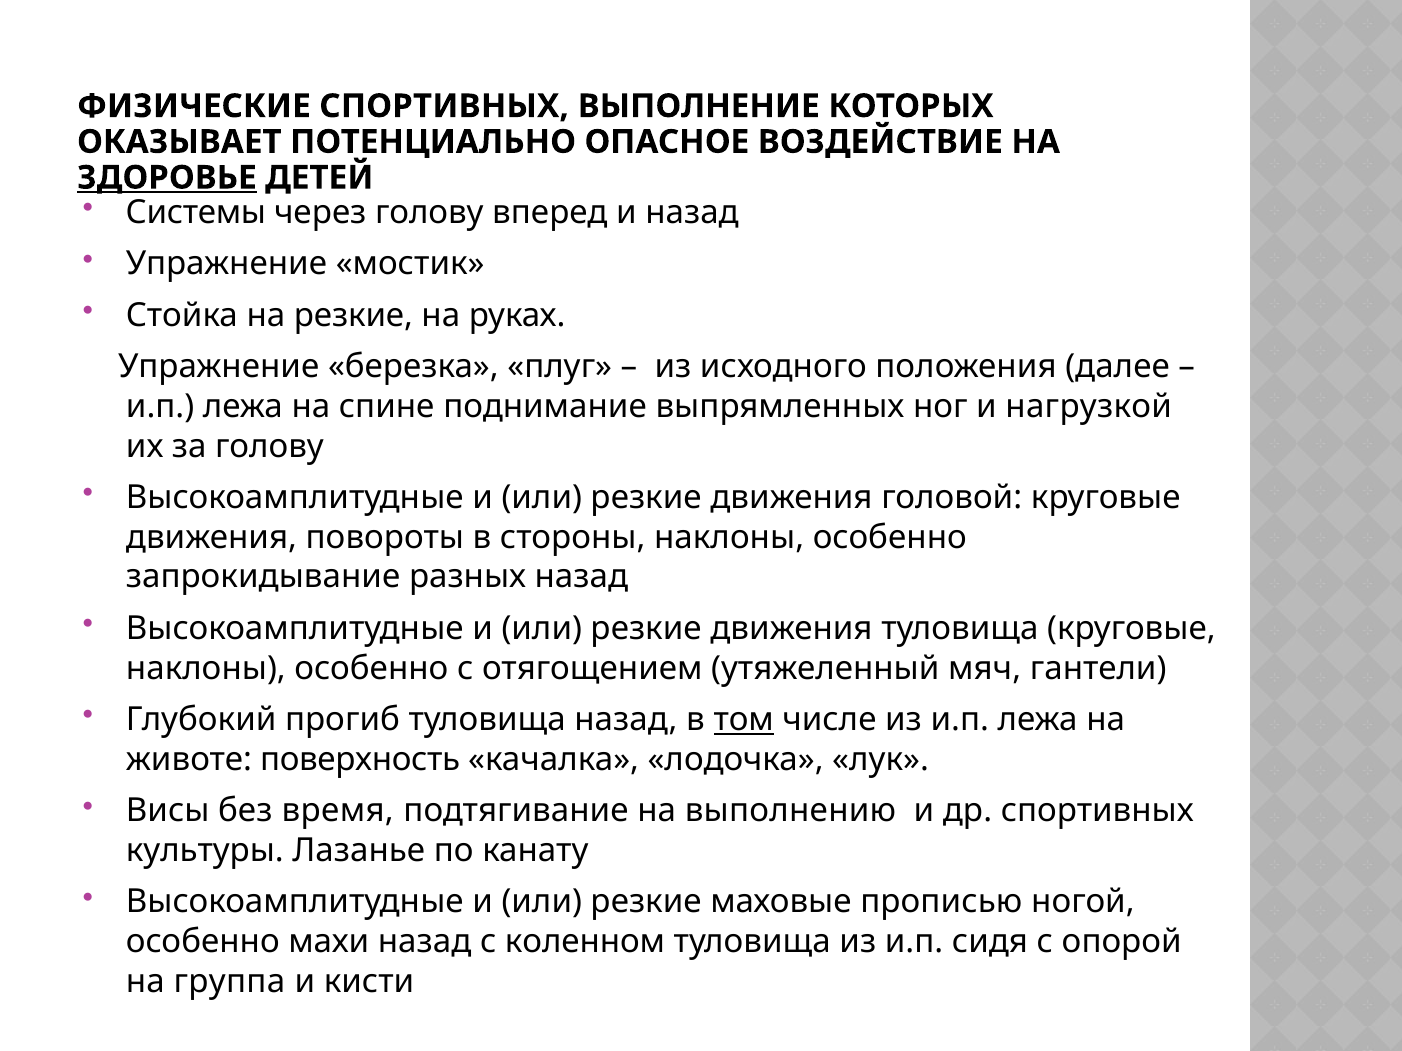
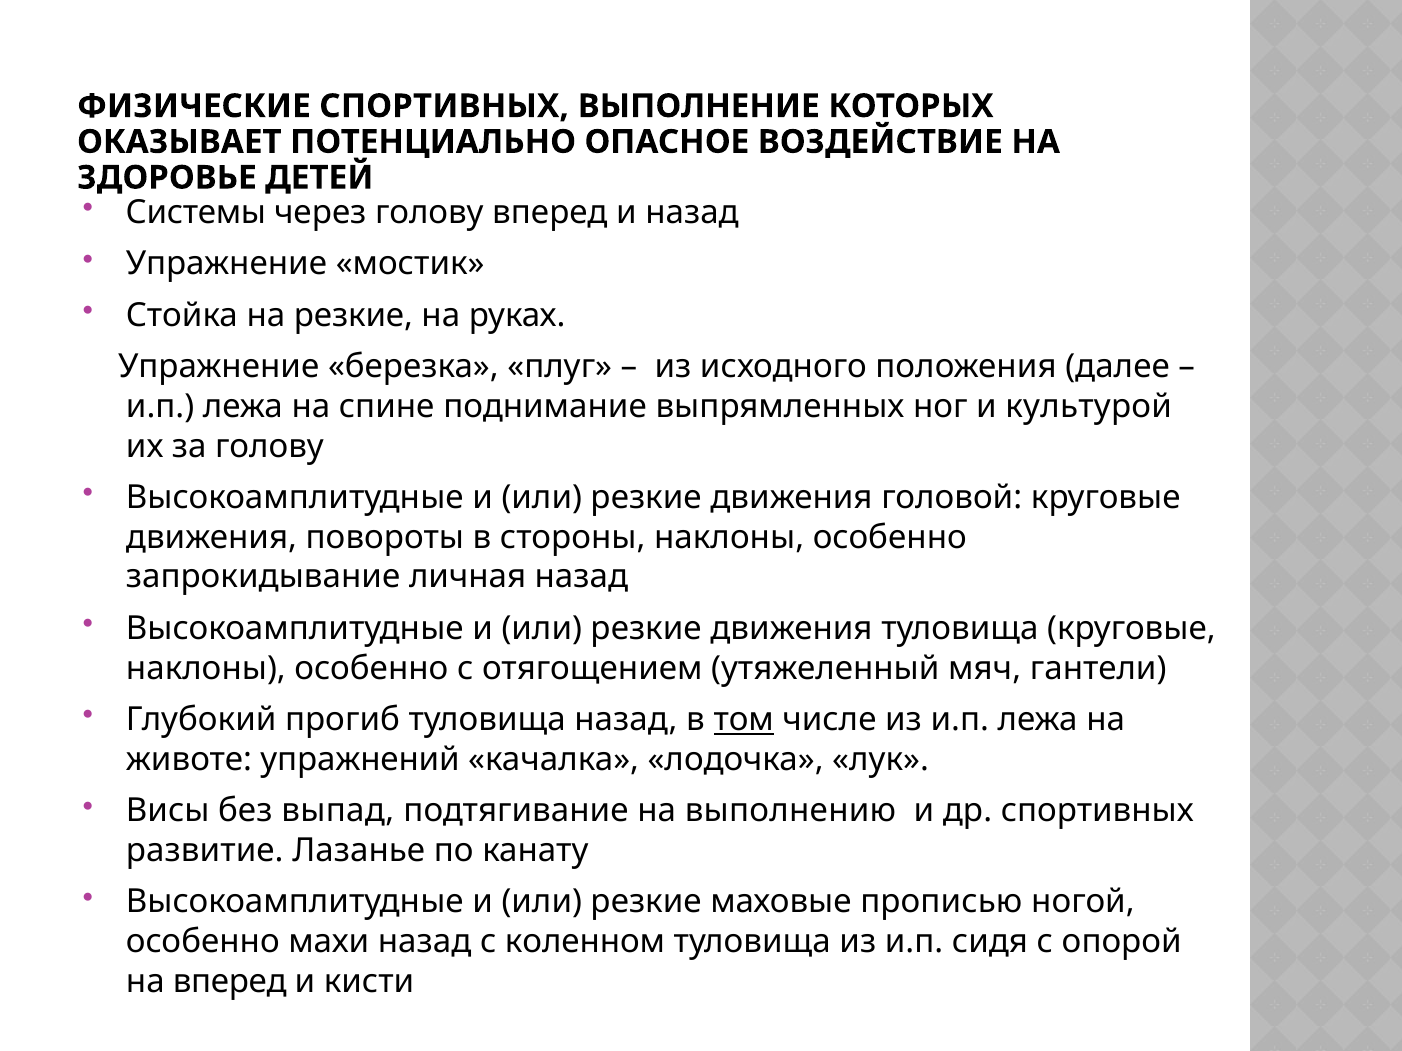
ЗДОРОВЬЕ underline: present -> none
нагрузкой: нагрузкой -> культурой
разных: разных -> личная
поверхность: поверхность -> упражнений
время: время -> выпад
культуры: культуры -> развитие
на группа: группа -> вперед
